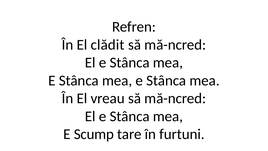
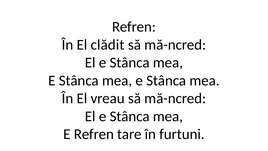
E Scump: Scump -> Refren
